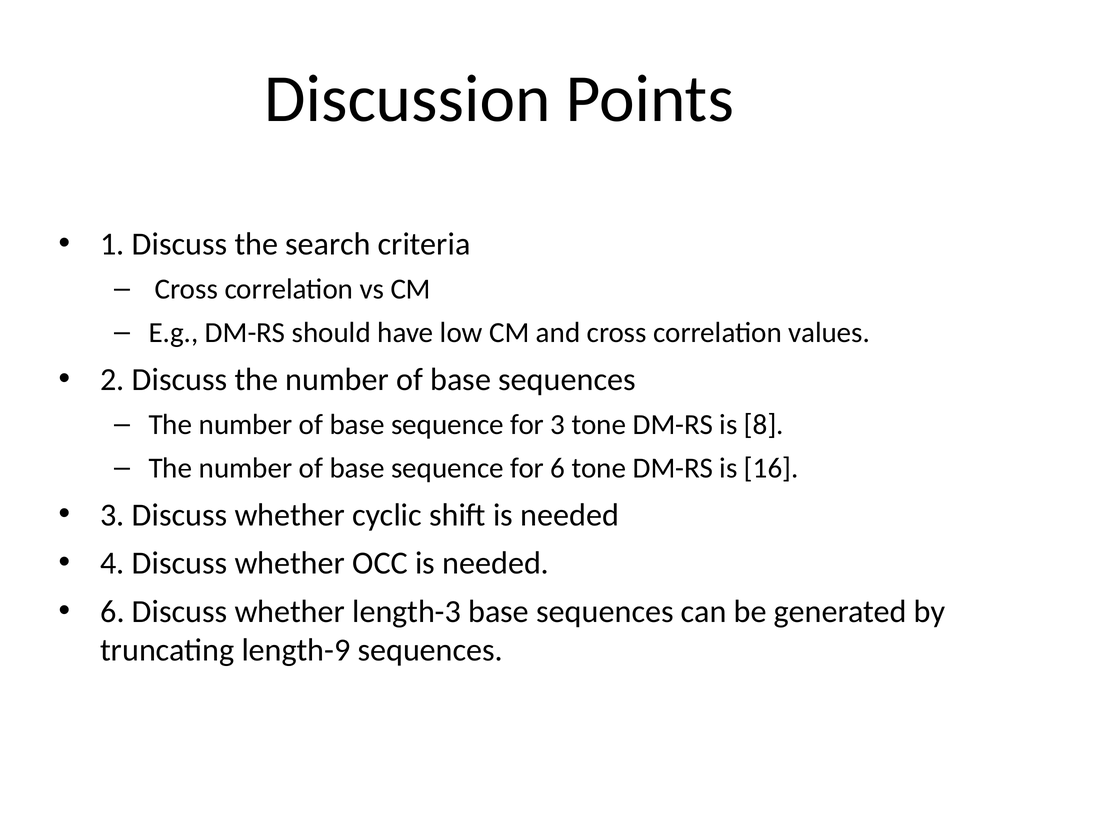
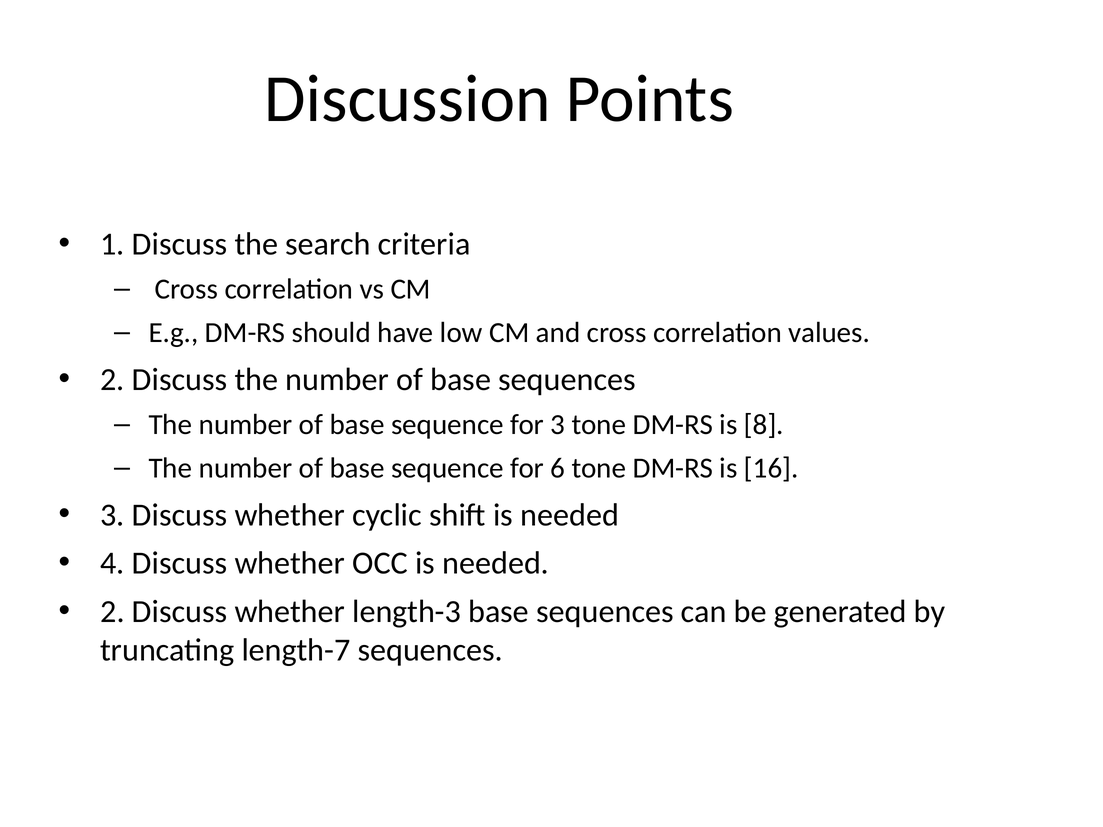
6 at (112, 612): 6 -> 2
length-9: length-9 -> length-7
